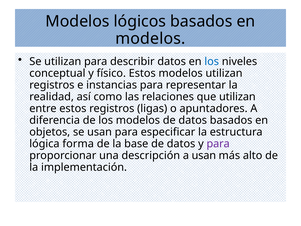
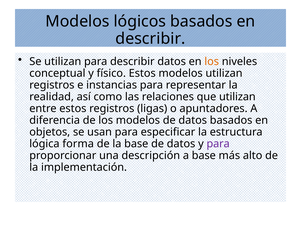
modelos at (150, 38): modelos -> describir
los at (212, 61) colour: blue -> orange
a usan: usan -> base
